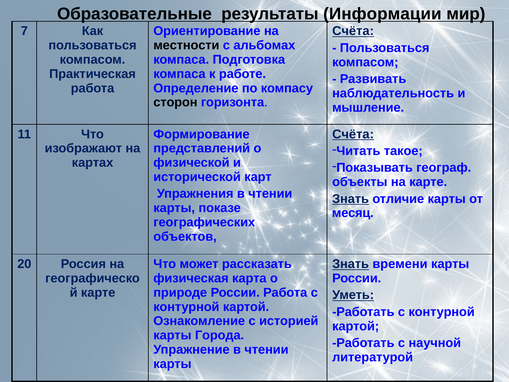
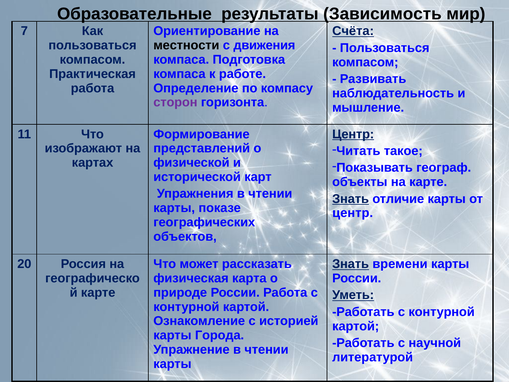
Информации: Информации -> Зависимость
альбомах: альбомах -> движения
сторон colour: black -> purple
Счёта at (353, 134): Счёта -> Центр
месяц at (353, 213): месяц -> центр
